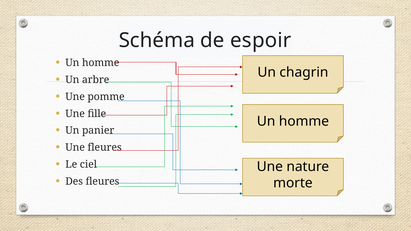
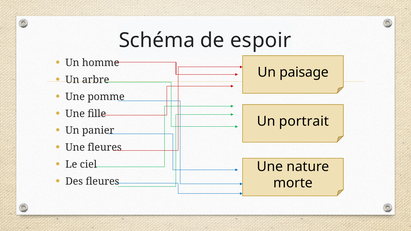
chagrin: chagrin -> paisage
homme at (304, 121): homme -> portrait
